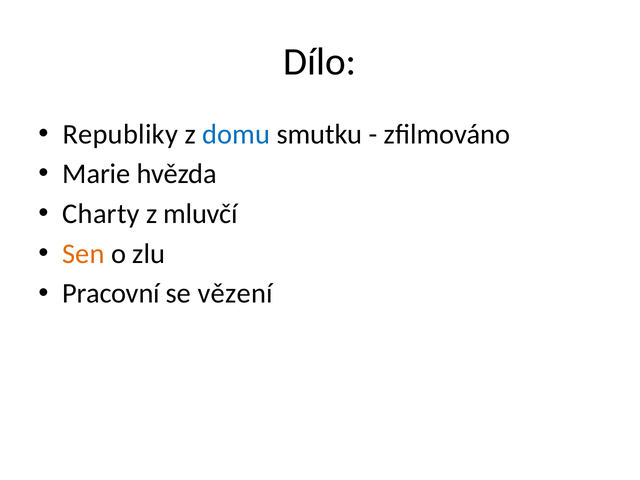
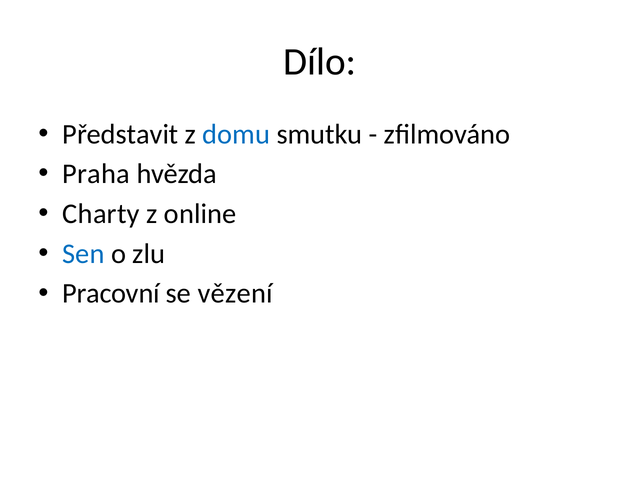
Republiky: Republiky -> Představit
Marie: Marie -> Praha
mluvčí: mluvčí -> online
Sen colour: orange -> blue
